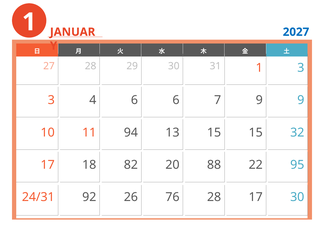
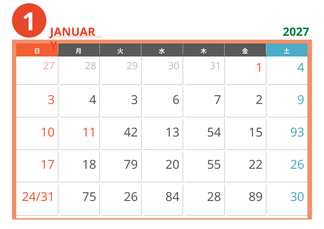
2027 colour: blue -> green
1 3: 3 -> 4
3 4 6: 6 -> 3
7 9: 9 -> 2
94: 94 -> 42
13 15: 15 -> 54
32: 32 -> 93
82: 82 -> 79
88: 88 -> 55
22 95: 95 -> 26
92: 92 -> 75
76: 76 -> 84
28 17: 17 -> 89
